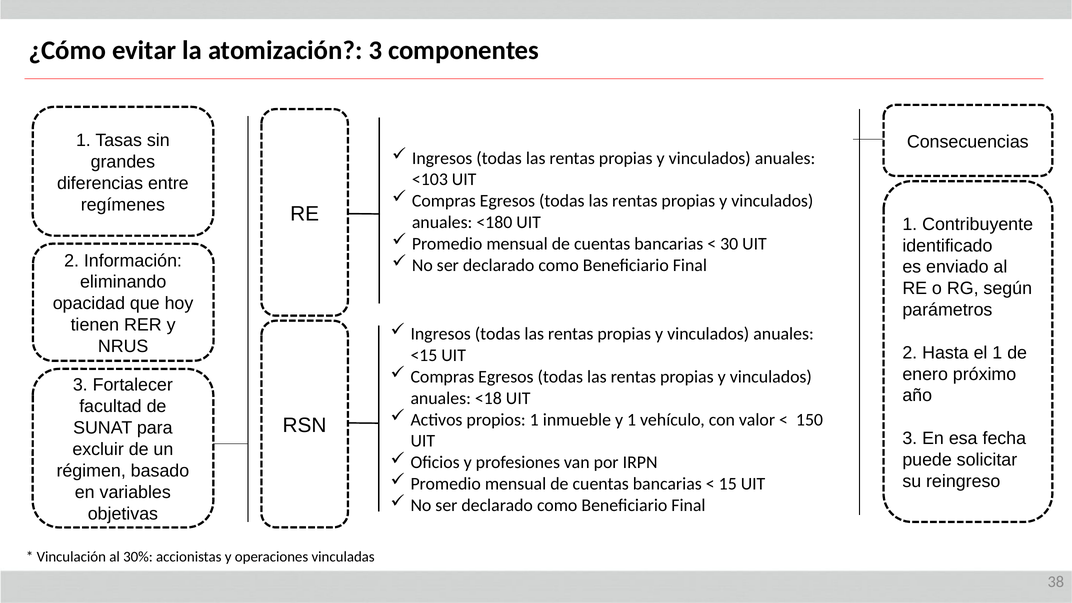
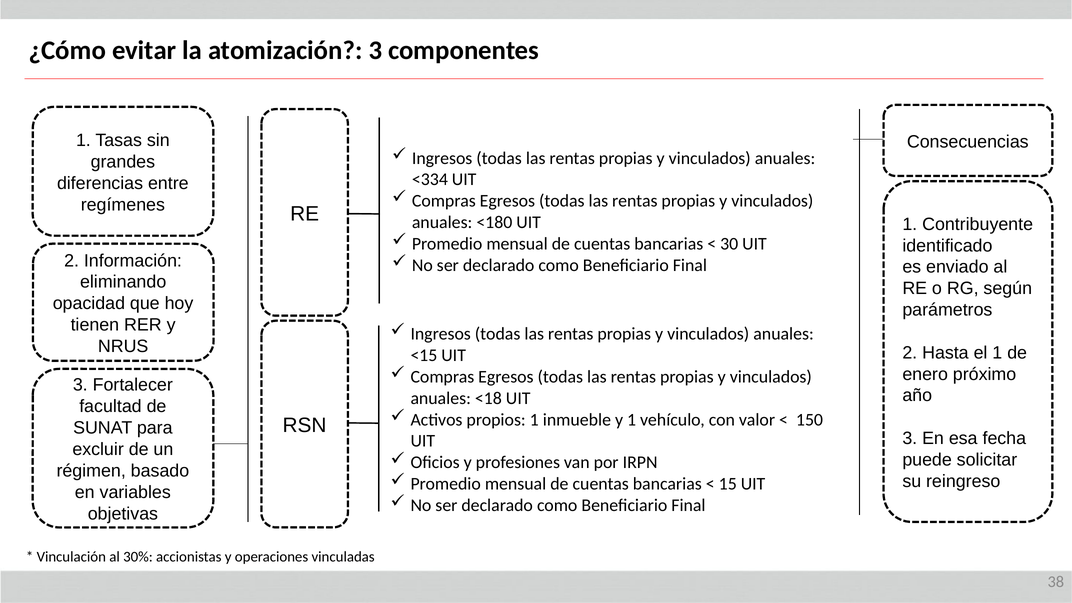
<103: <103 -> <334
